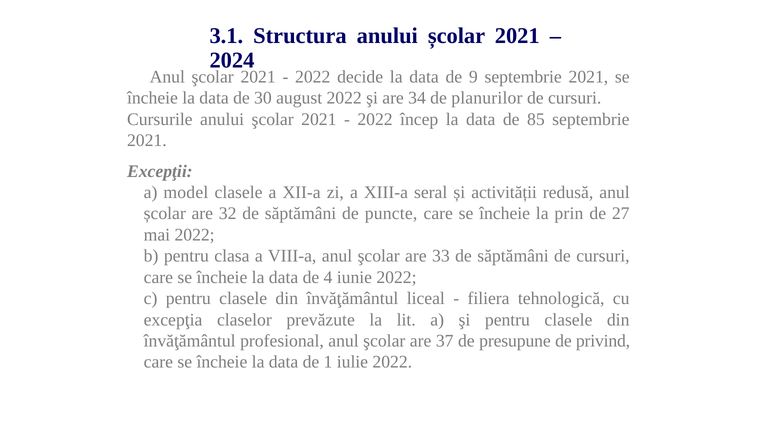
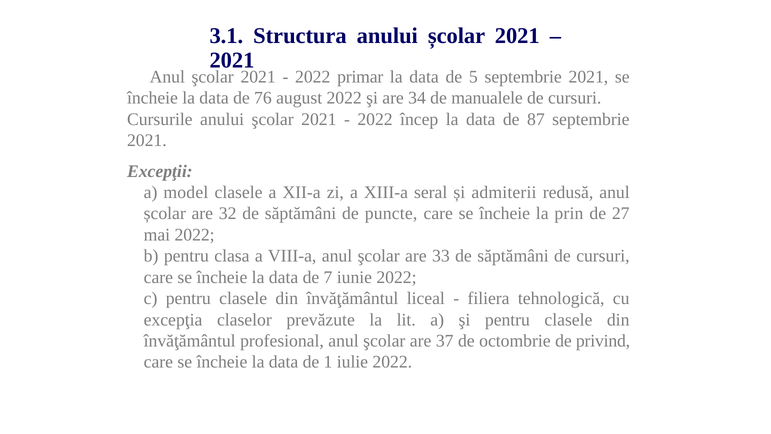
2024 at (232, 60): 2024 -> 2021
decide: decide -> primar
9: 9 -> 5
30: 30 -> 76
planurilor: planurilor -> manualele
85: 85 -> 87
activității: activității -> admiterii
4: 4 -> 7
presupune: presupune -> octombrie
